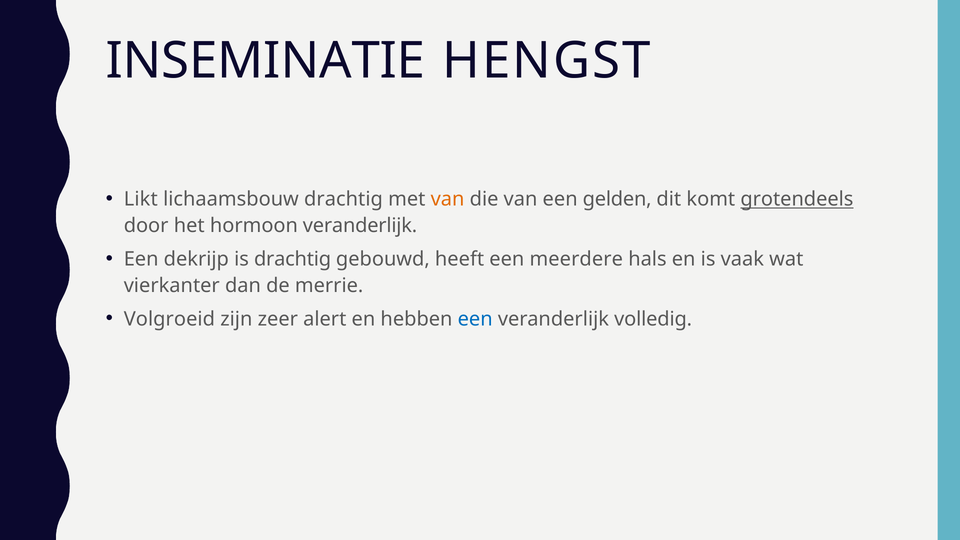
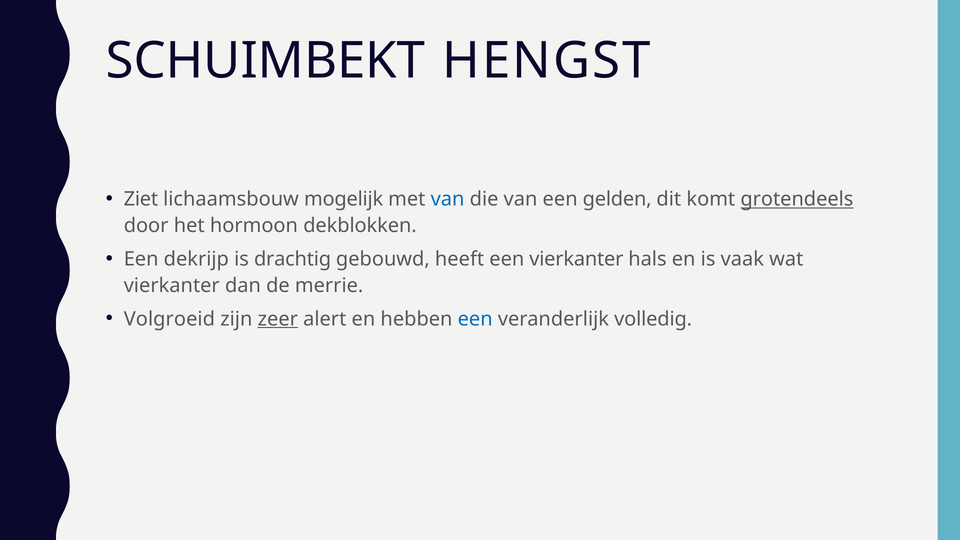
INSEMINATIE: INSEMINATIE -> SCHUIMBEKT
Likt: Likt -> Ziet
lichaamsbouw drachtig: drachtig -> mogelijk
van at (448, 199) colour: orange -> blue
hormoon veranderlijk: veranderlijk -> dekblokken
een meerdere: meerdere -> vierkanter
zeer underline: none -> present
